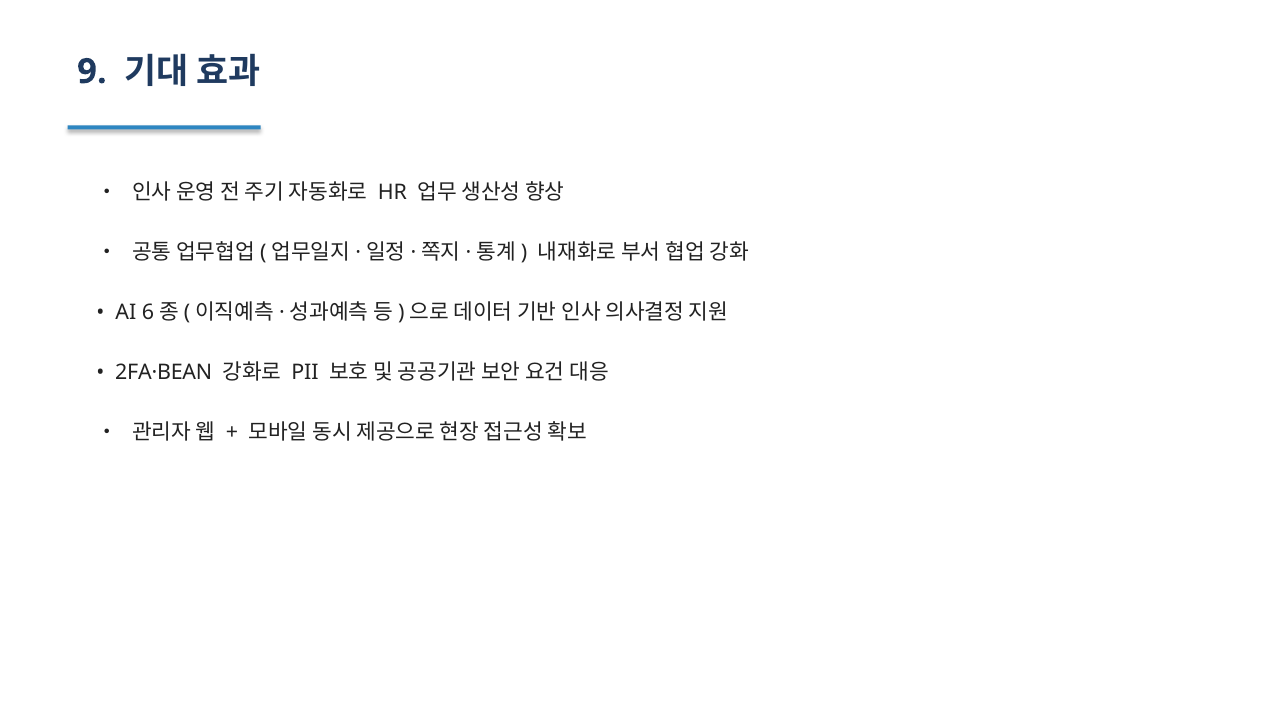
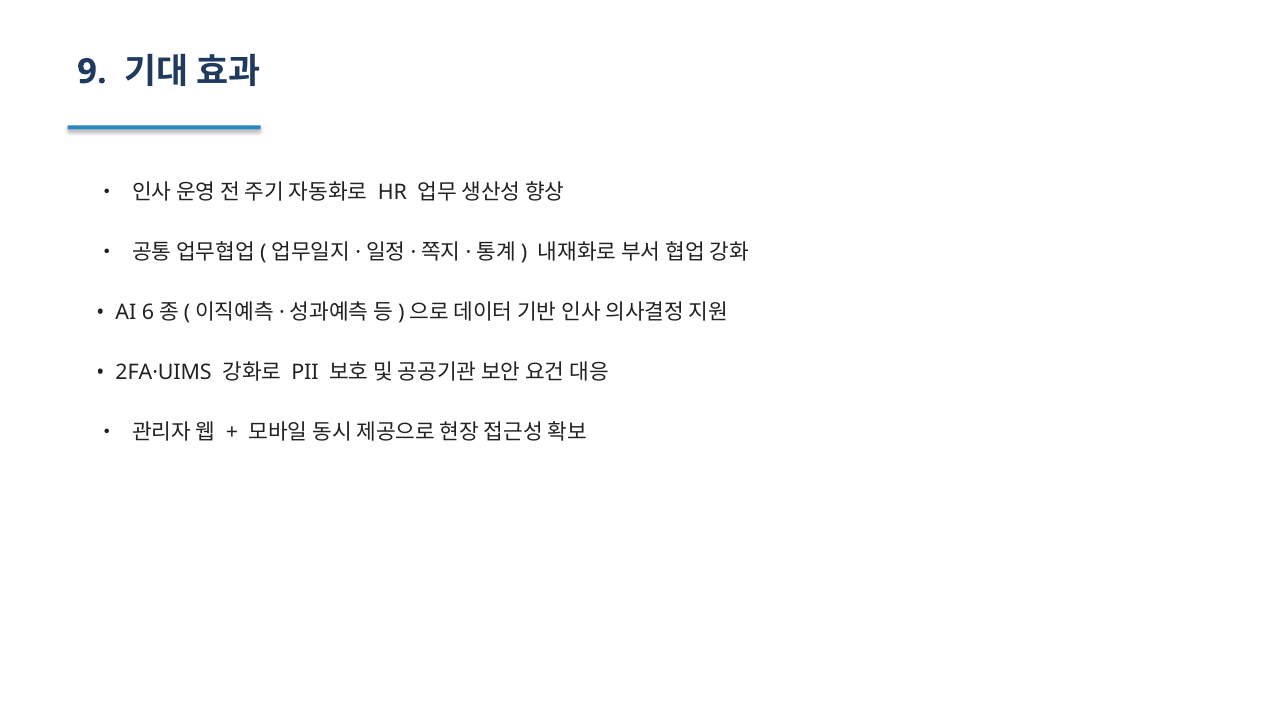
2FA·BEAN: 2FA·BEAN -> 2FA·UIMS
